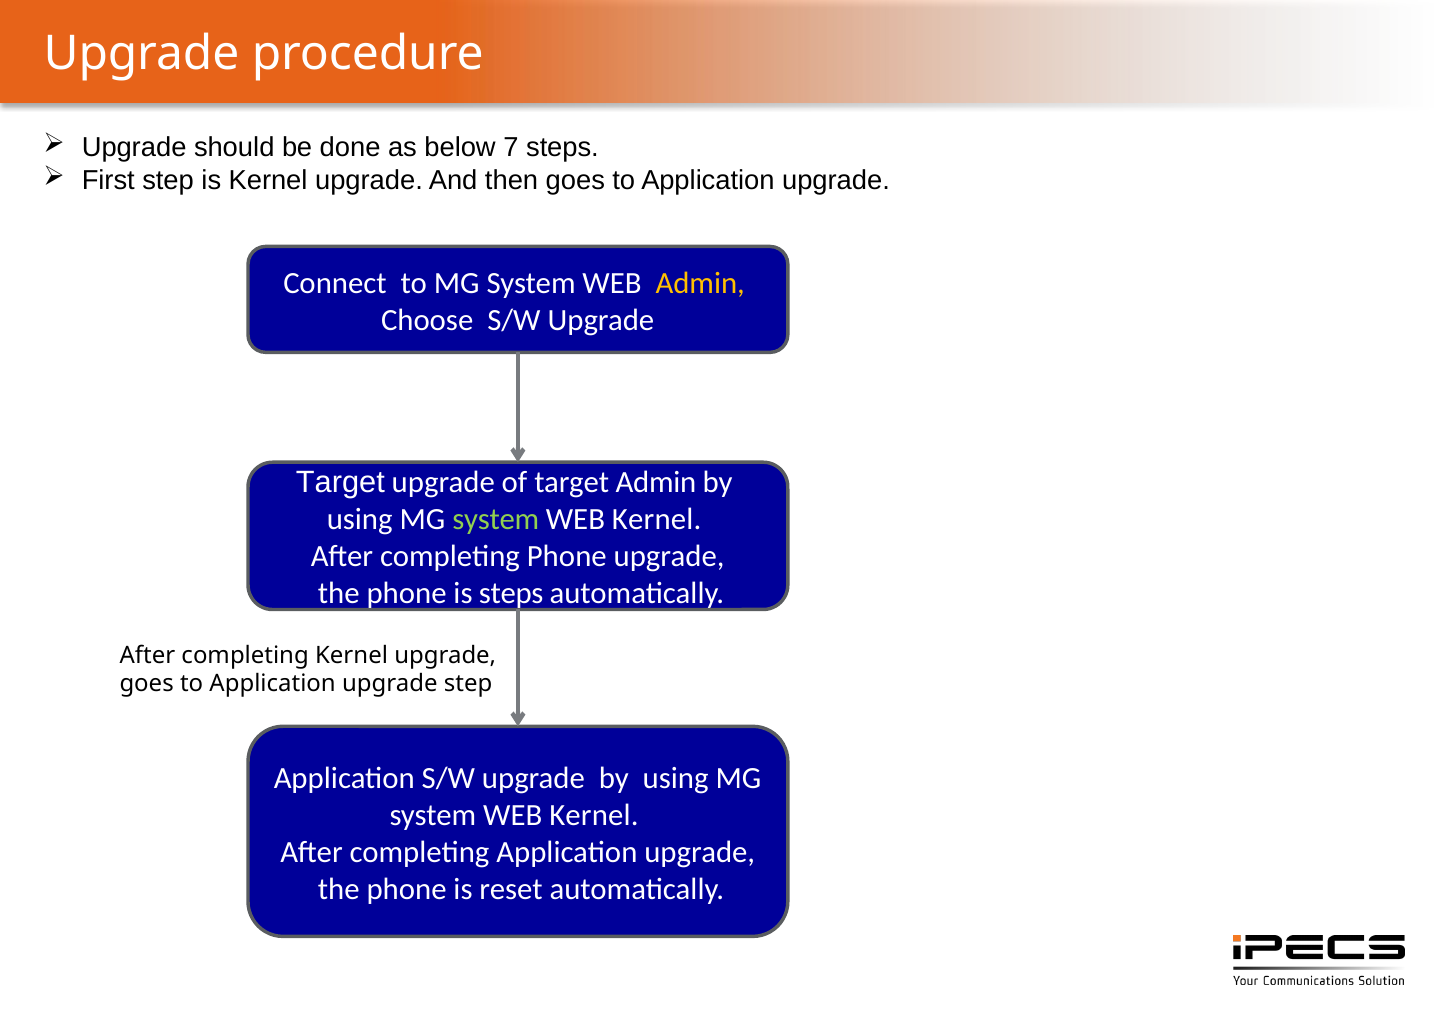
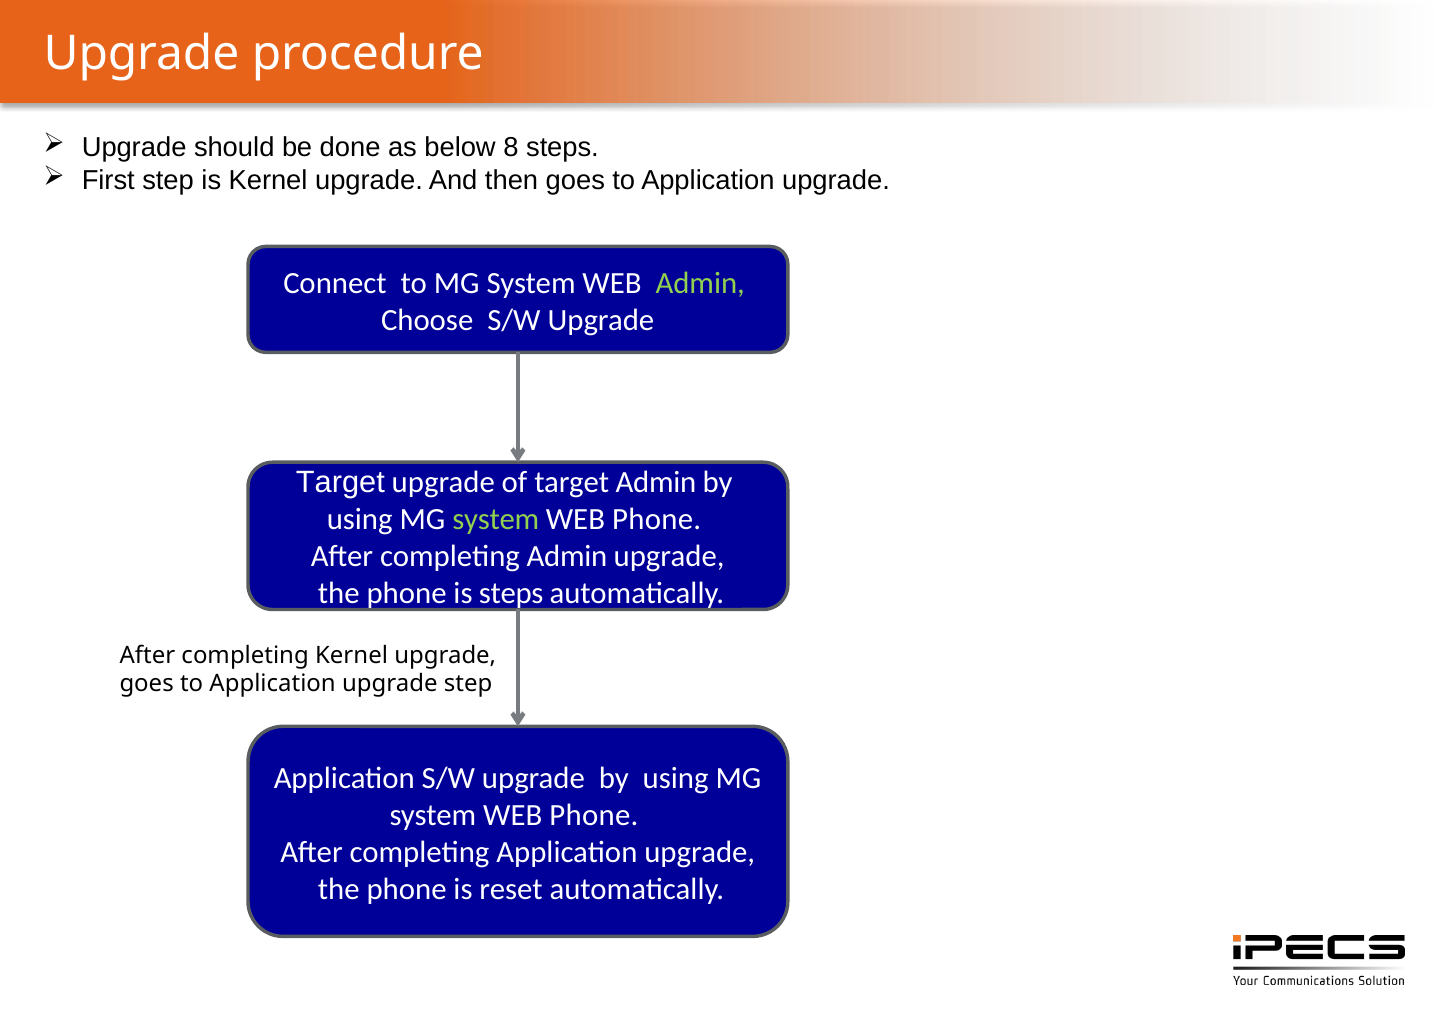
7: 7 -> 8
Admin at (700, 283) colour: yellow -> light green
Kernel at (657, 519): Kernel -> Phone
completing Phone: Phone -> Admin
Kernel at (594, 815): Kernel -> Phone
